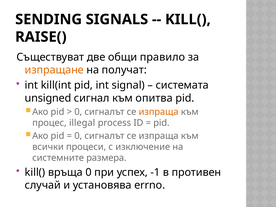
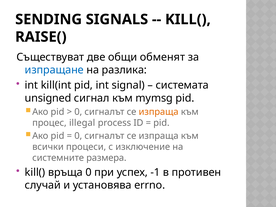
правило: правило -> обменят
изпращане colour: orange -> blue
получат: получат -> разлика
опитва: опитва -> mymsg
